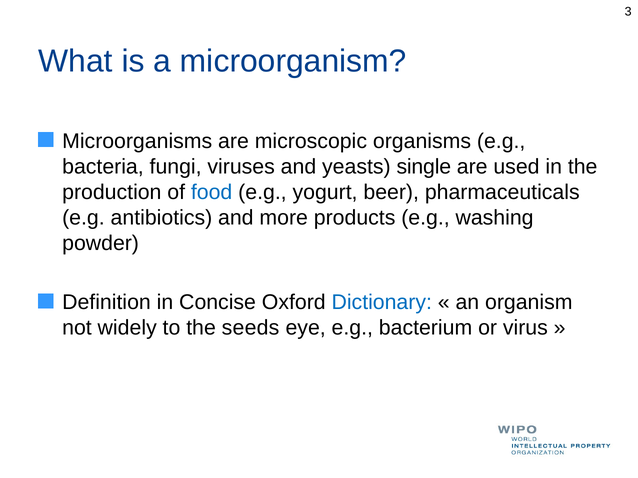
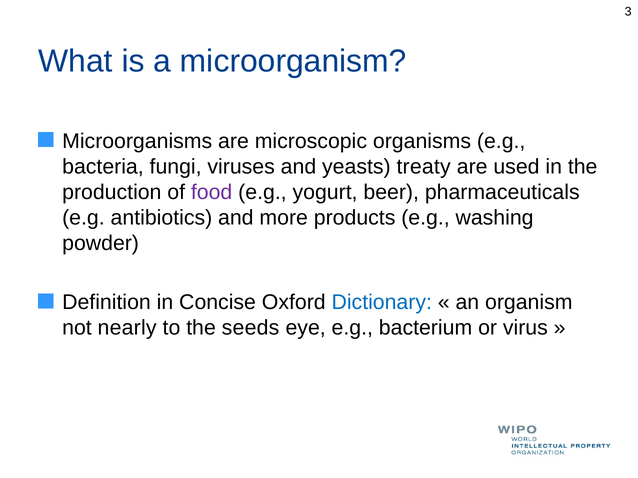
single: single -> treaty
food colour: blue -> purple
widely: widely -> nearly
